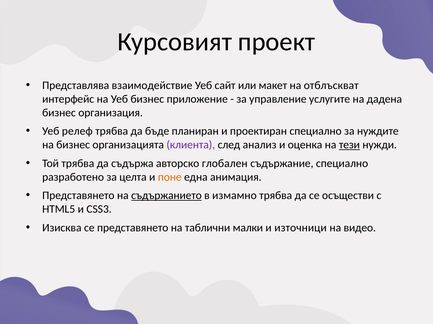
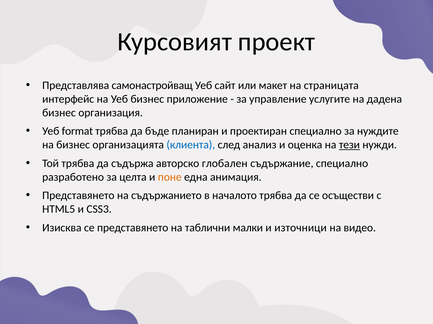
взаимодействие: взаимодействие -> самонастройващ
отблъскват: отблъскват -> страницата
релеф: релеф -> format
клиента colour: purple -> blue
съдържанието underline: present -> none
измамно: измамно -> началото
